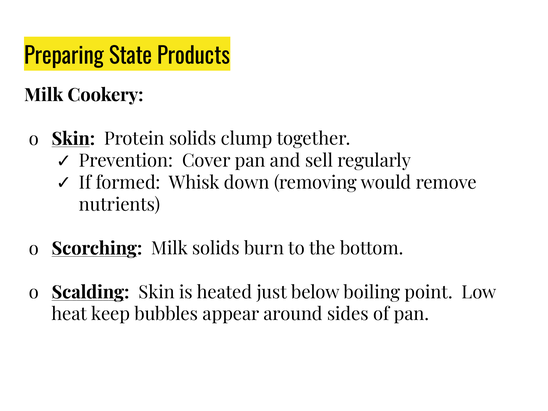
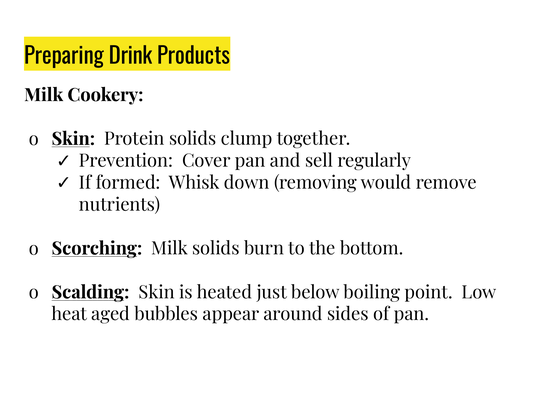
State: State -> Drink
keep: keep -> aged
